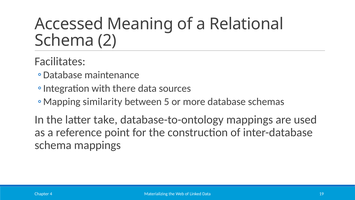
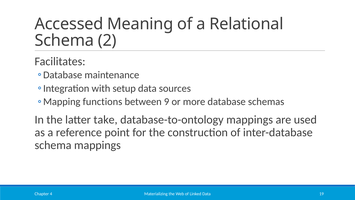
there: there -> setup
similarity: similarity -> functions
5: 5 -> 9
